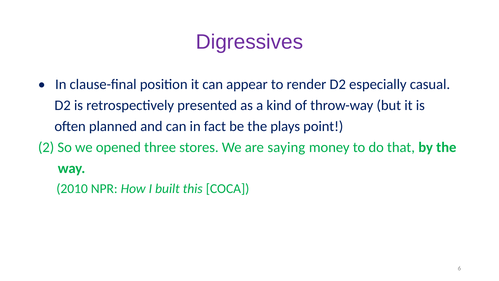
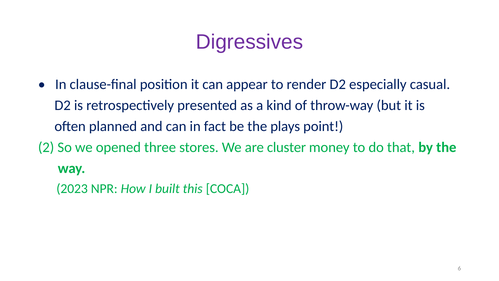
saying: saying -> cluster
2010: 2010 -> 2023
